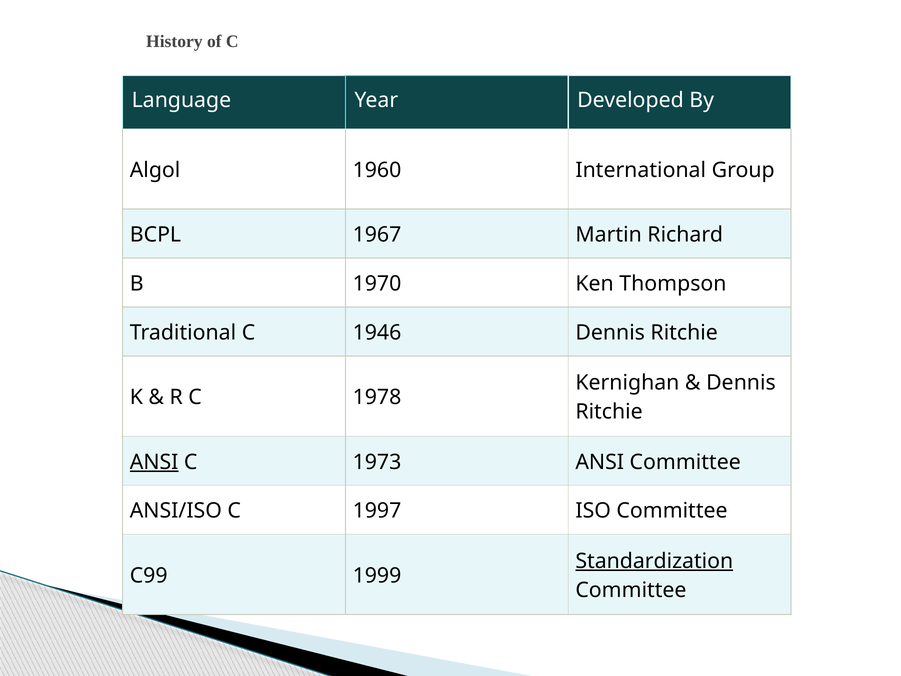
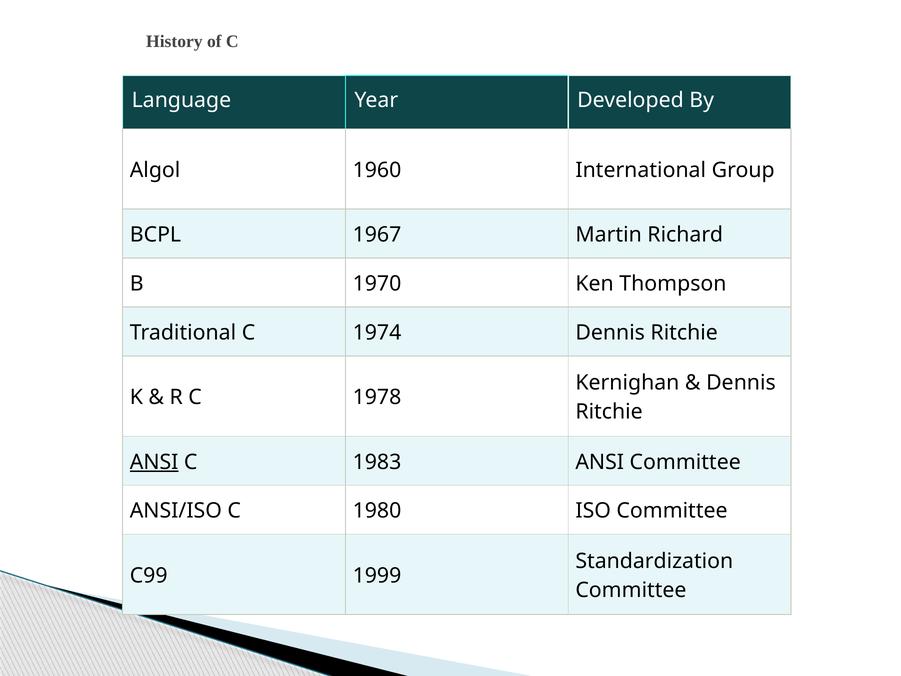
1946: 1946 -> 1974
1973: 1973 -> 1983
1997: 1997 -> 1980
Standardization underline: present -> none
